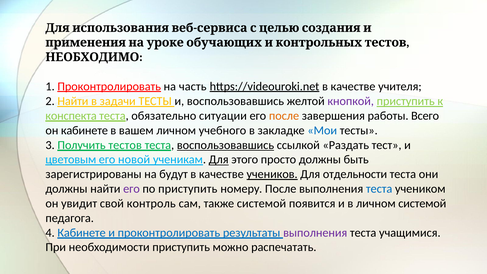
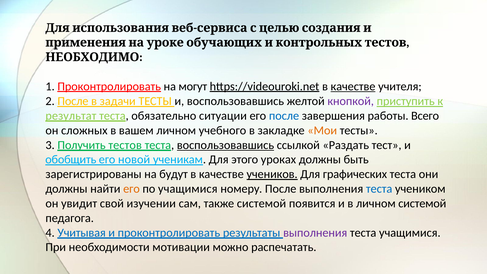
часть: часть -> могут
качестве at (353, 86) underline: none -> present
2 Найти: Найти -> После
конспекта: конспекта -> результат
после at (284, 116) colour: orange -> blue
он кабинете: кабинете -> сложных
Мои colour: blue -> orange
цветовым: цветовым -> обобщить
Для at (219, 160) underline: present -> none
просто: просто -> уроках
отдельности: отдельности -> графических
его at (132, 189) colour: purple -> orange
по приступить: приступить -> учащимися
контроль: контроль -> изучении
4 Кабинете: Кабинете -> Учитывая
необходимости приступить: приступить -> мотивации
